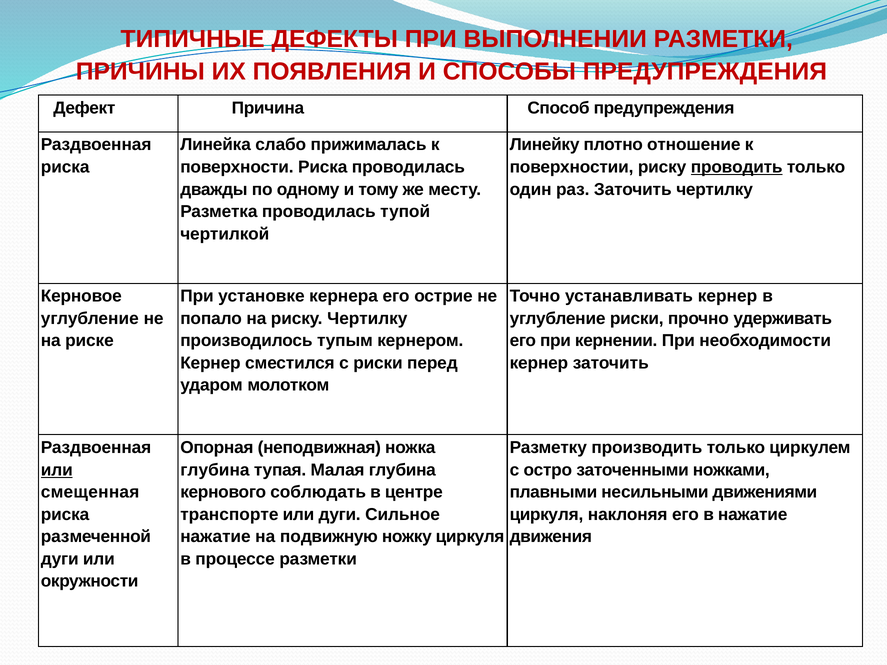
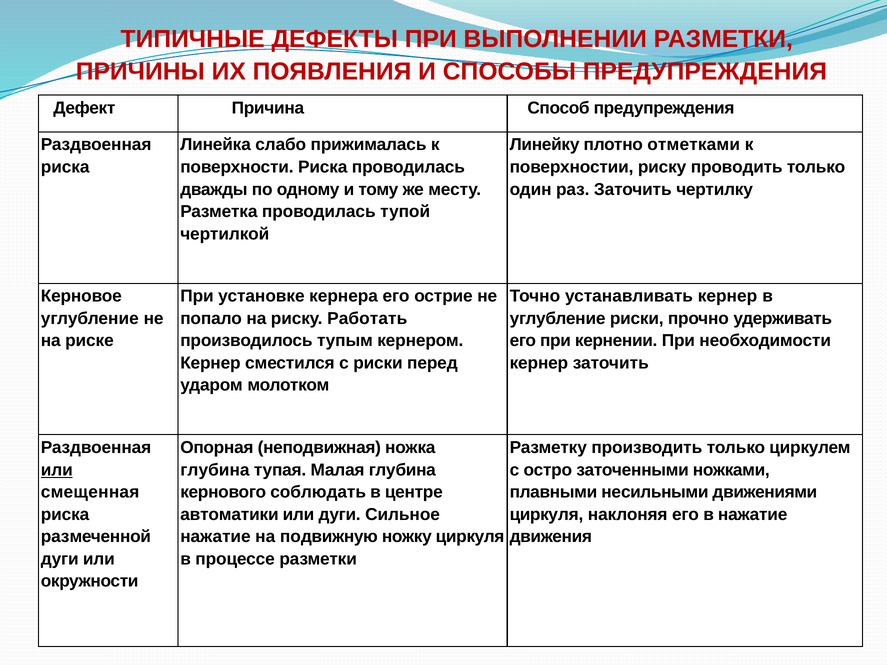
отношение: отношение -> отметками
проводить underline: present -> none
риску Чертилку: Чертилку -> Работать
транспорте: транспорте -> автоматики
